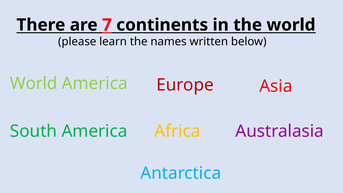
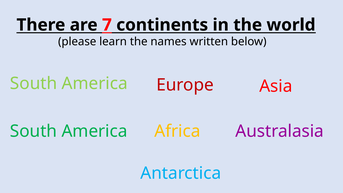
World at (34, 83): World -> South
